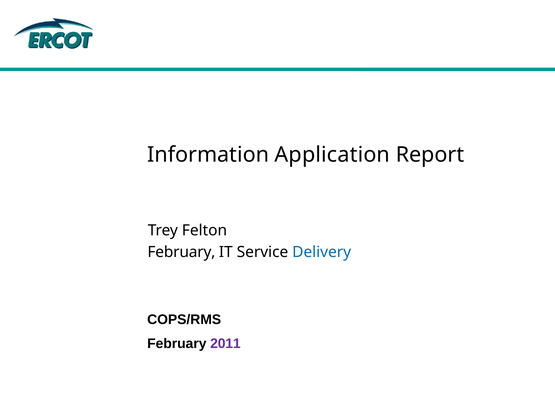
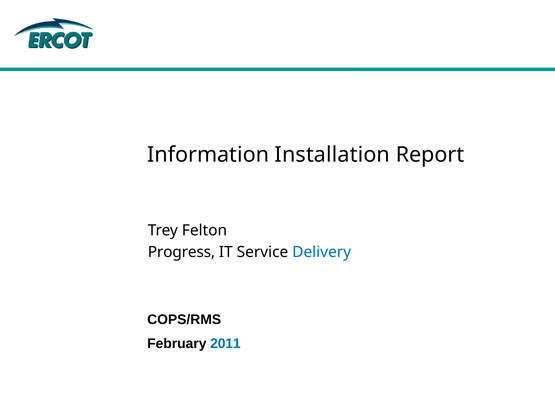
Application: Application -> Installation
February at (181, 252): February -> Progress
2011 colour: purple -> blue
